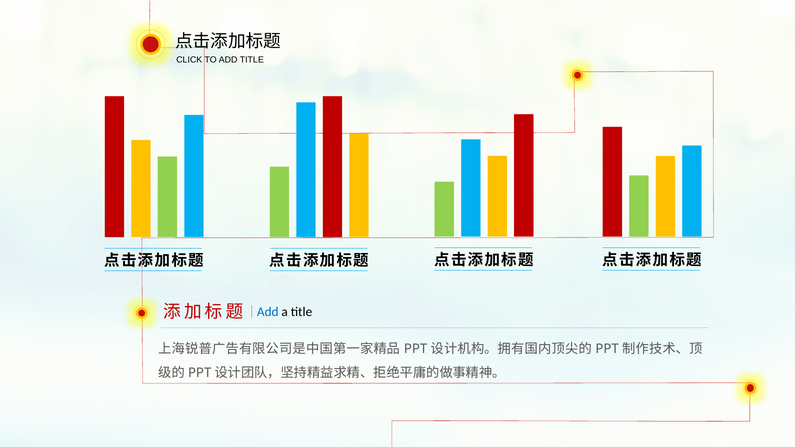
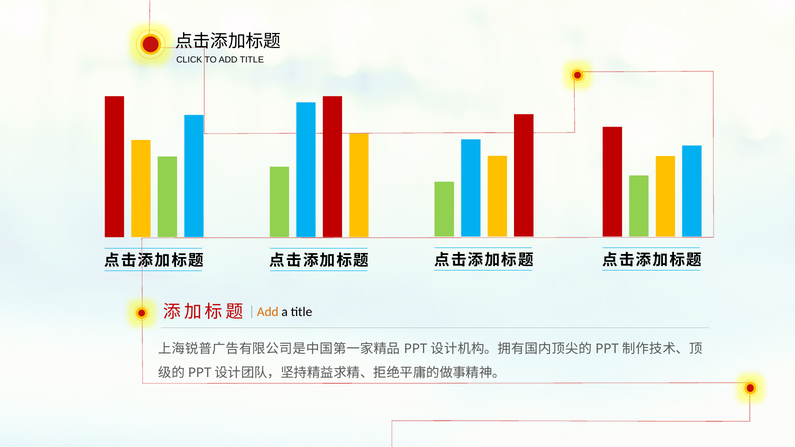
Add at (268, 312) colour: blue -> orange
